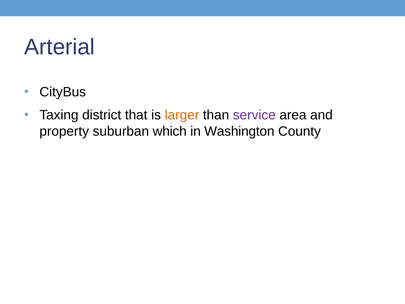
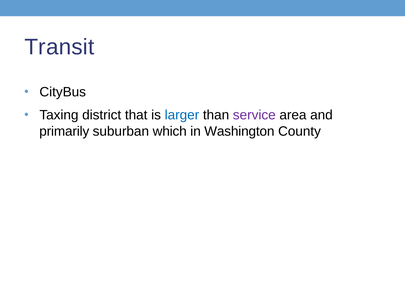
Arterial: Arterial -> Transit
larger colour: orange -> blue
property: property -> primarily
